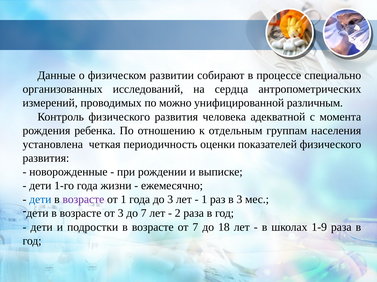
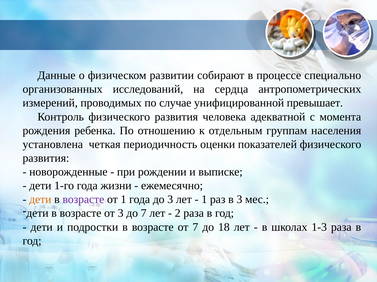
можно: можно -> случае
различным: различным -> превышает
дети at (40, 200) colour: blue -> orange
1-9: 1-9 -> 1-3
